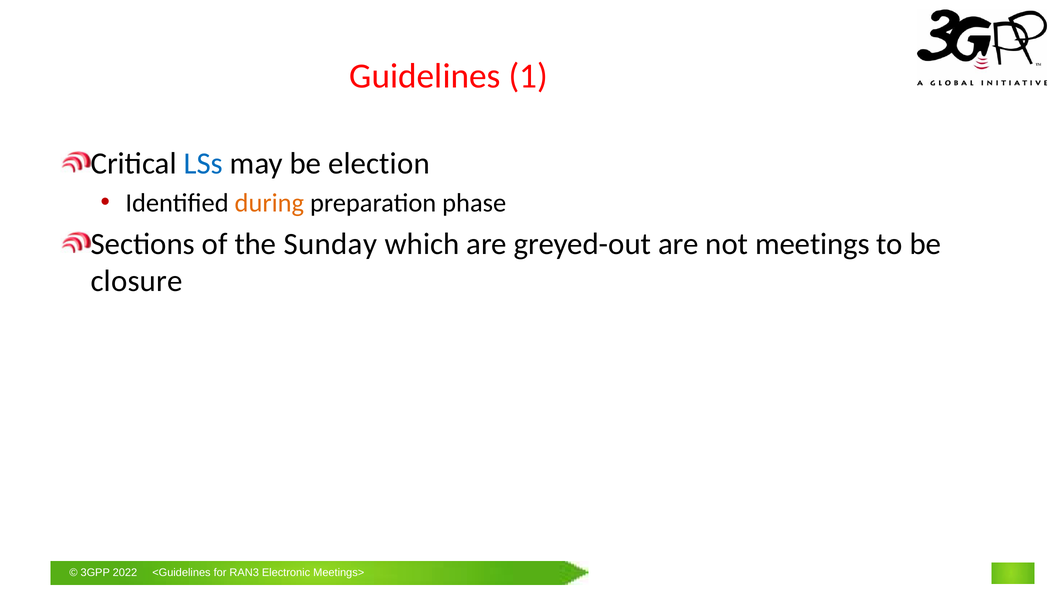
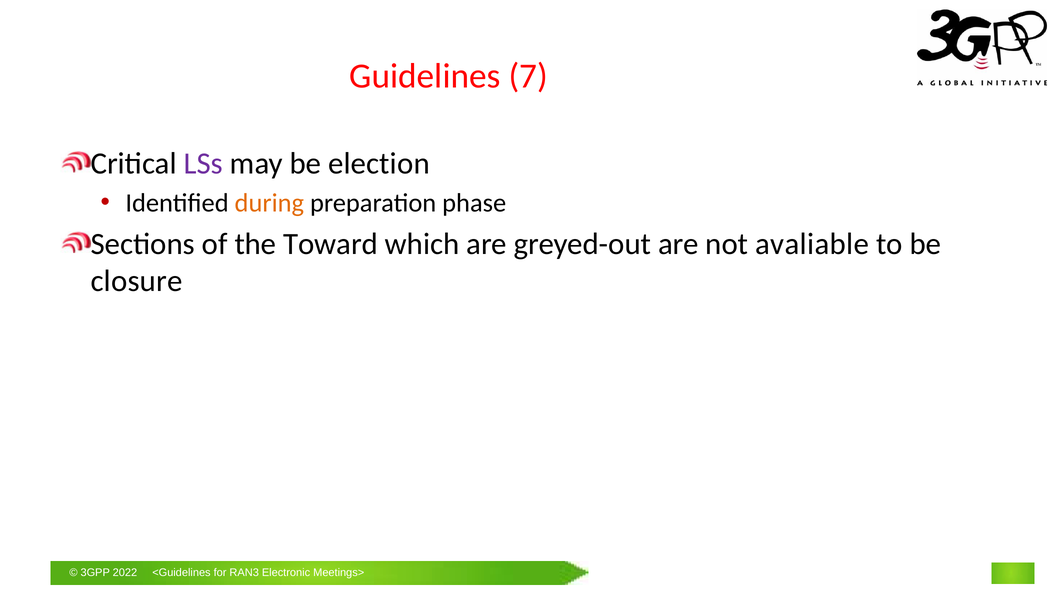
1: 1 -> 7
LSs colour: blue -> purple
Sunday: Sunday -> Toward
meetings: meetings -> avaliable
